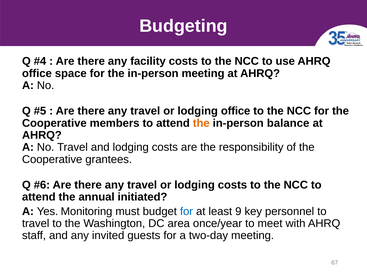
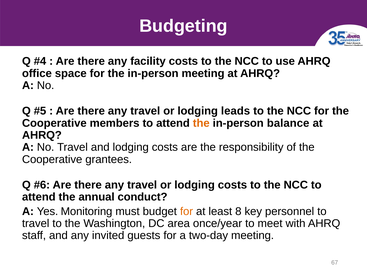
lodging office: office -> leads
initiated: initiated -> conduct
for at (187, 212) colour: blue -> orange
9: 9 -> 8
